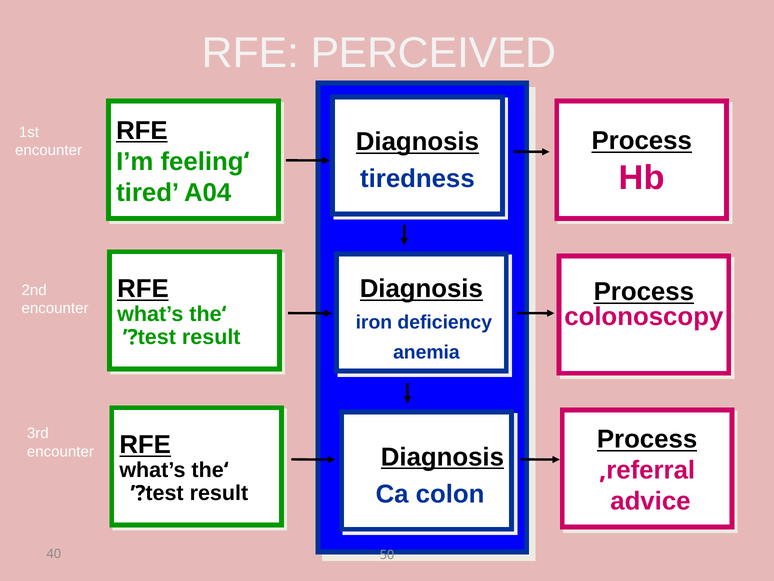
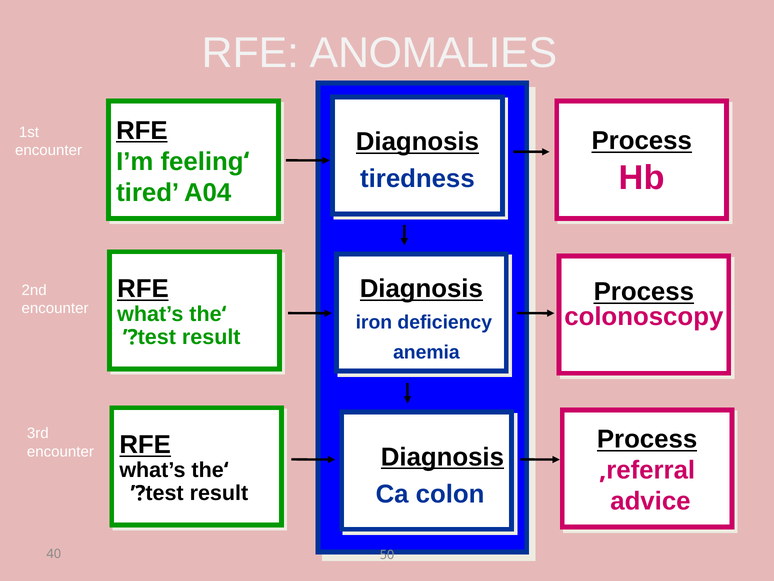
PERCEIVED: PERCEIVED -> ANOMALIES
